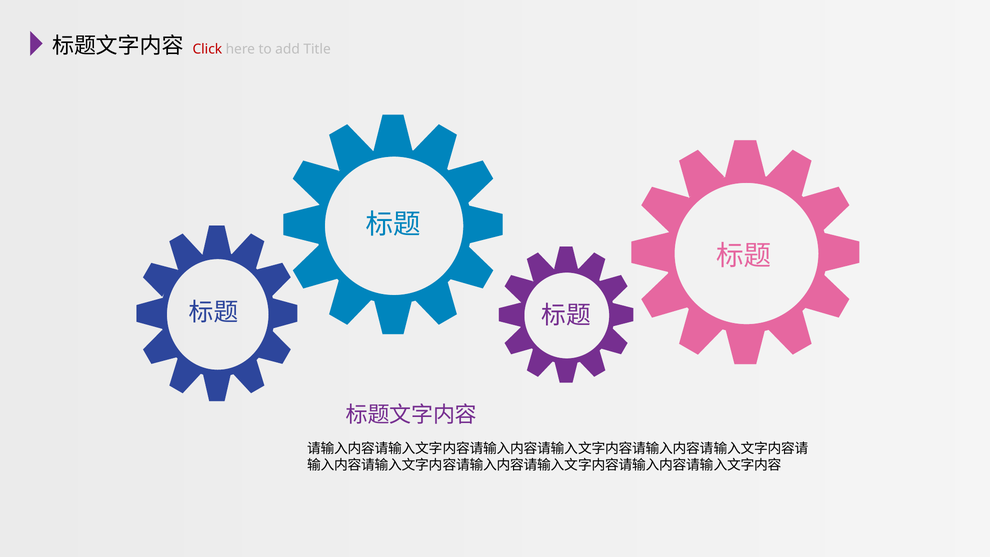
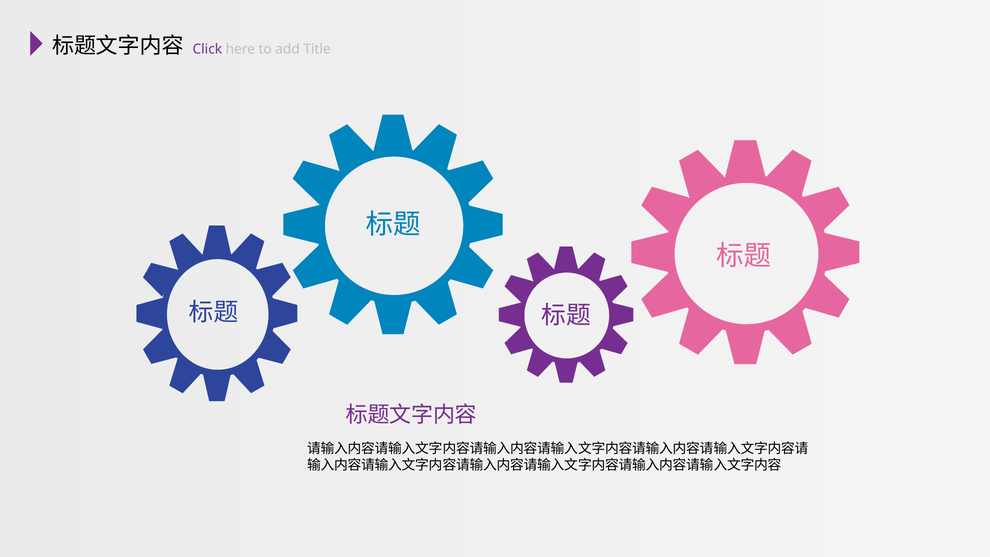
Click colour: red -> purple
